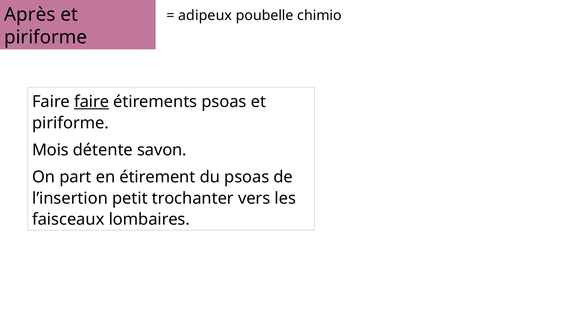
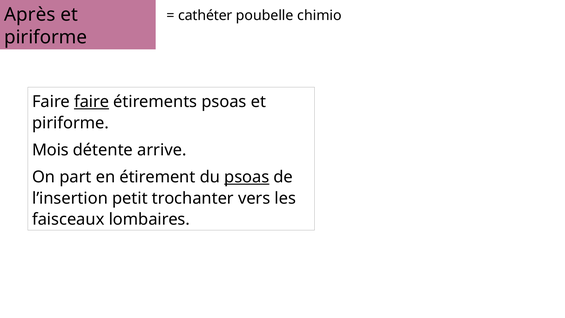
adipeux: adipeux -> cathéter
savon: savon -> arrive
psoas at (247, 177) underline: none -> present
